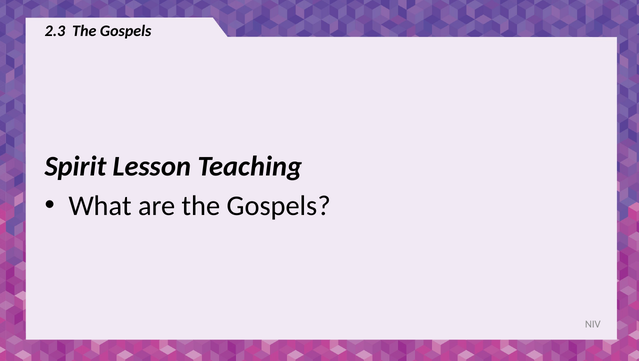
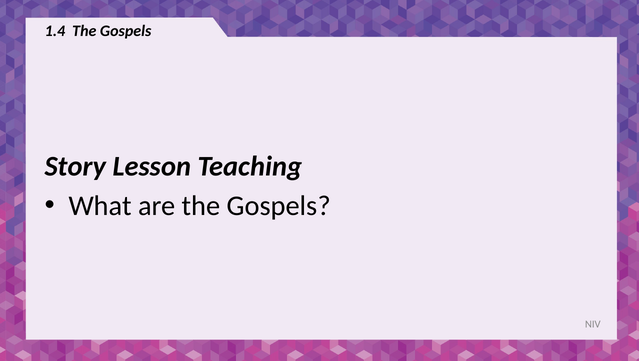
2.3: 2.3 -> 1.4
Spirit: Spirit -> Story
